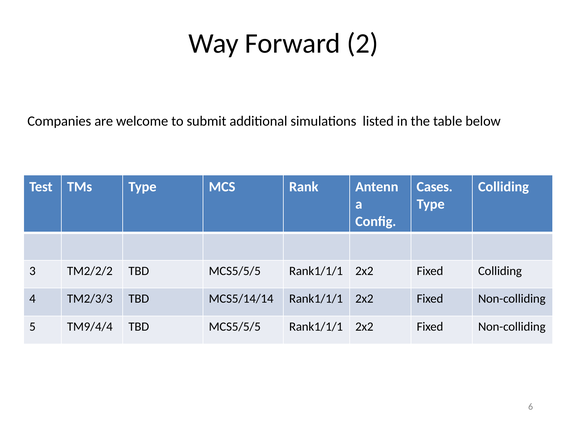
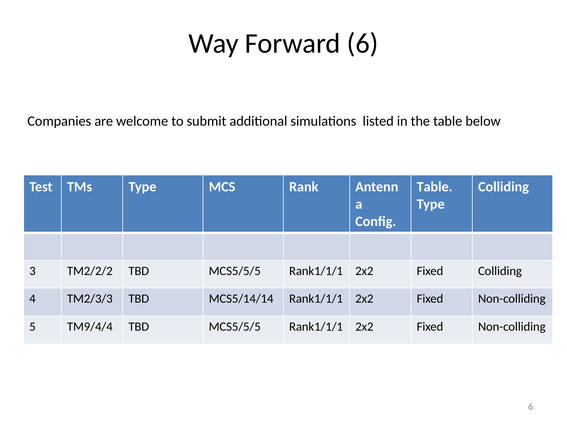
Forward 2: 2 -> 6
Cases at (435, 186): Cases -> Table
